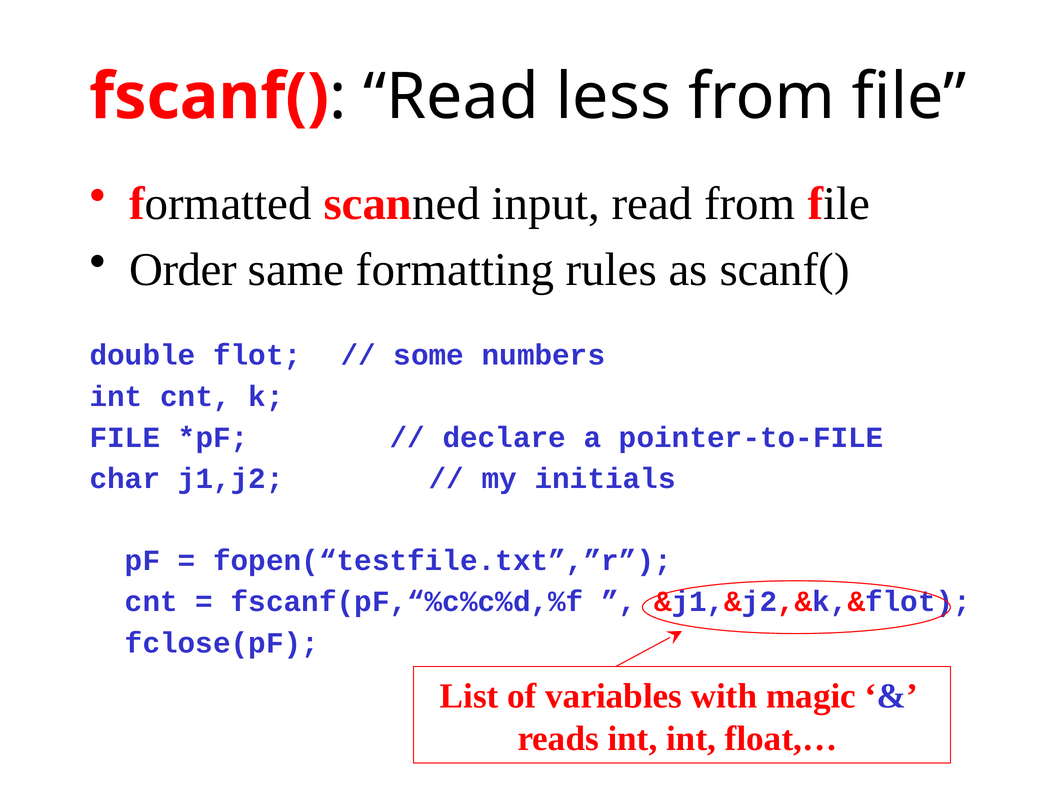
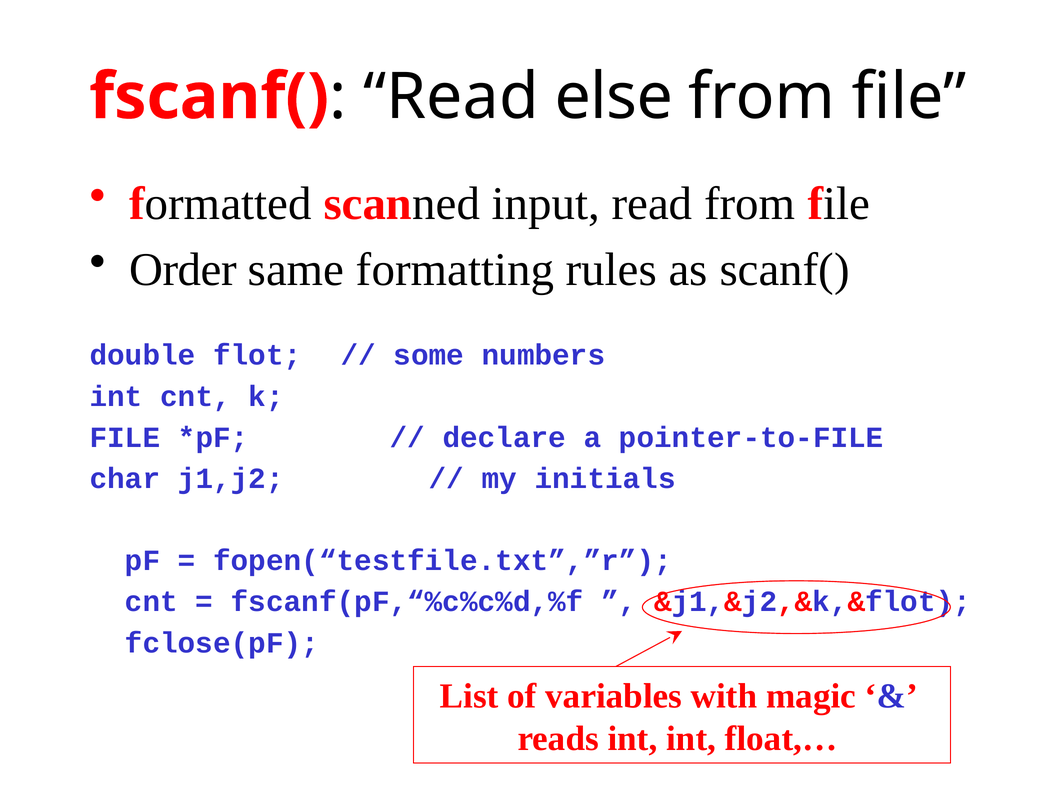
less: less -> else
